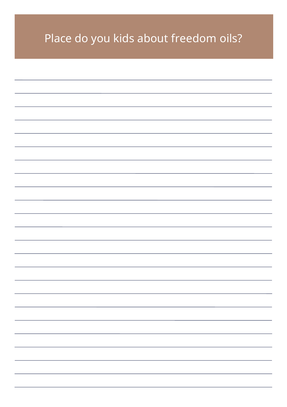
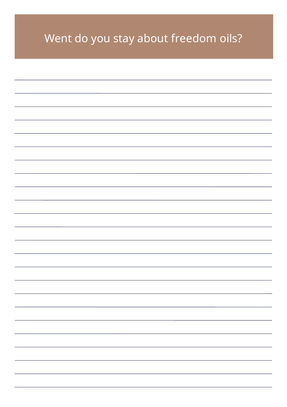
Place: Place -> Went
kids: kids -> stay
